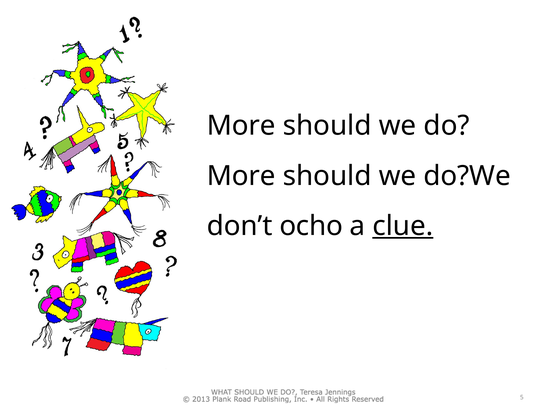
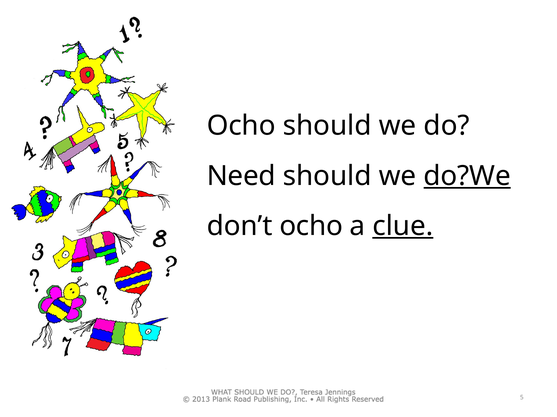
More at (241, 126): More -> Ocho
More at (241, 176): More -> Need
do?We underline: none -> present
